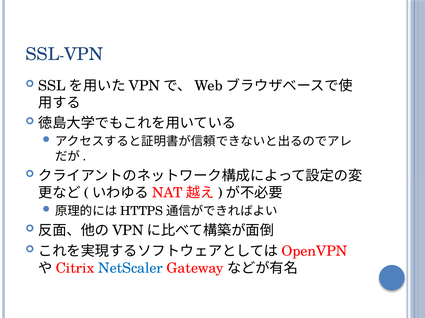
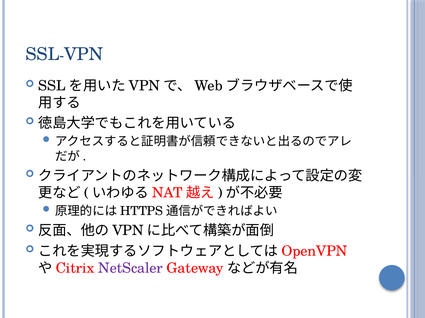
NetScaler colour: blue -> purple
